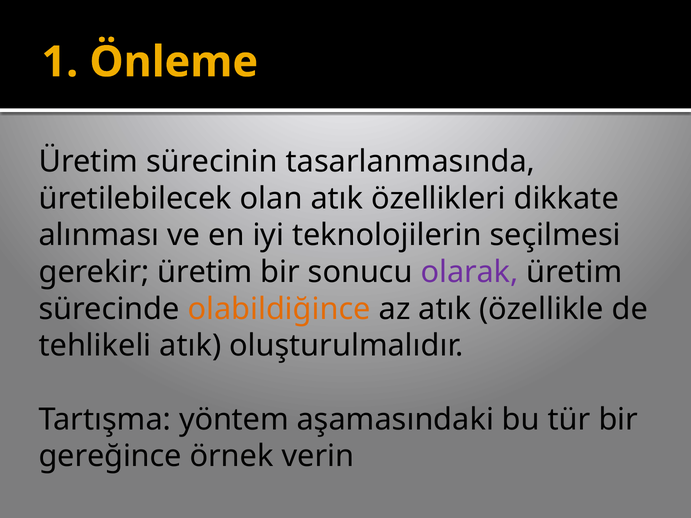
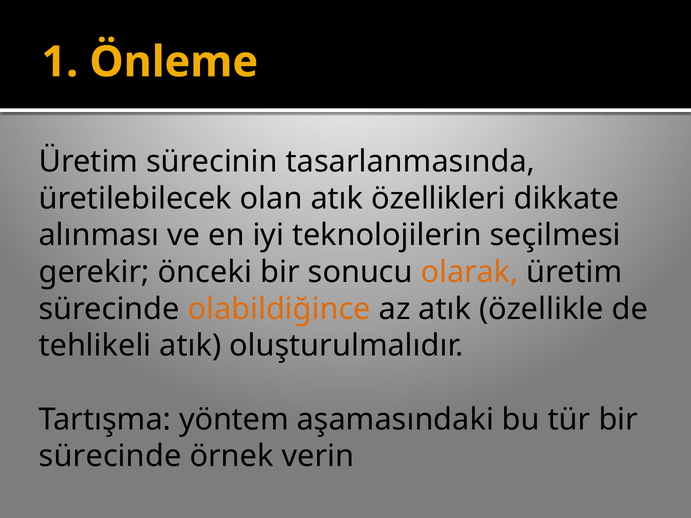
gerekir üretim: üretim -> önceki
olarak colour: purple -> orange
gereğince at (110, 457): gereğince -> sürecinde
